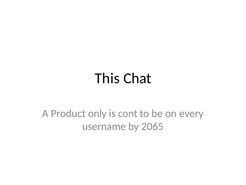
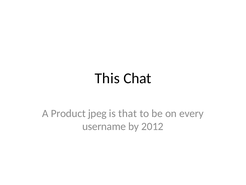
only: only -> jpeg
cont: cont -> that
2065: 2065 -> 2012
